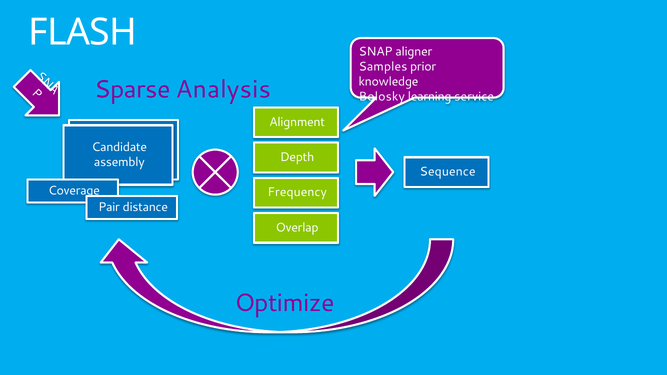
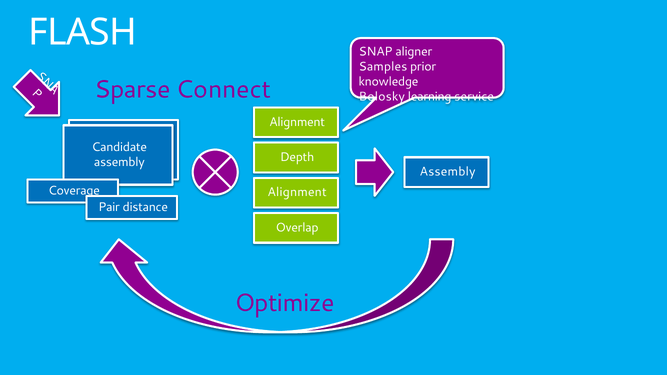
Analysis: Analysis -> Connect
Sequence at (448, 172): Sequence -> Assembly
Frequency at (297, 192): Frequency -> Alignment
